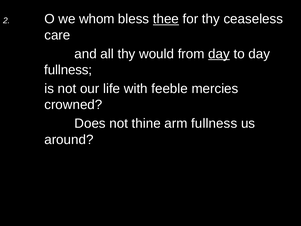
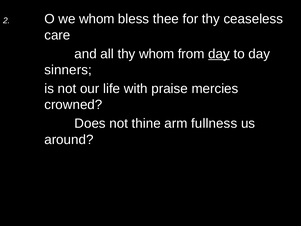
thee underline: present -> none
thy would: would -> whom
fullness at (68, 70): fullness -> sinners
feeble: feeble -> praise
